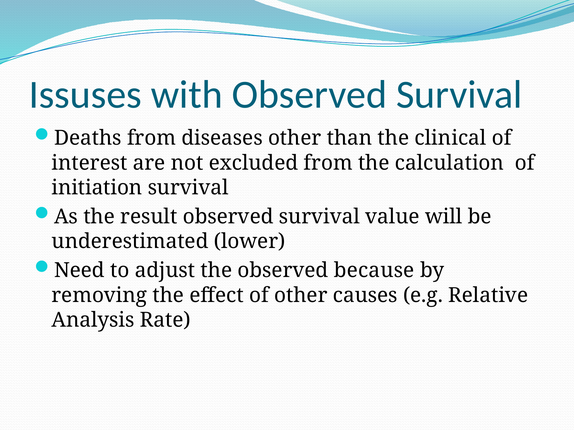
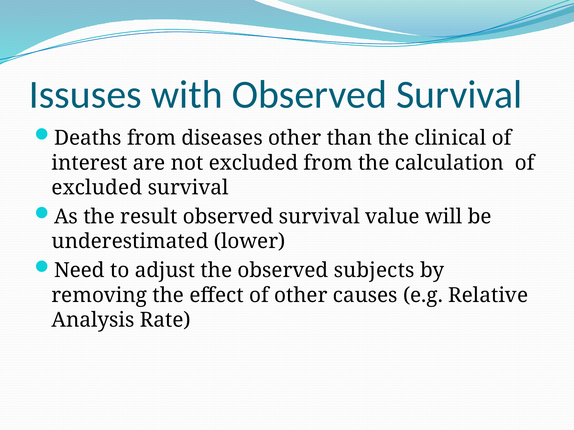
initiation at (97, 188): initiation -> excluded
because: because -> subjects
